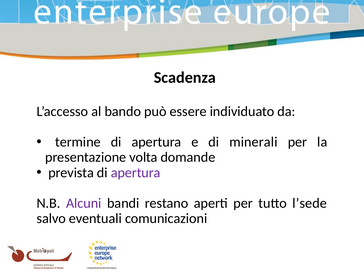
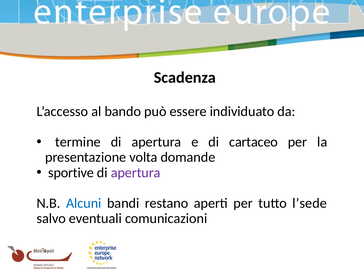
minerali: minerali -> cartaceo
prevista: prevista -> sportive
Alcuni colour: purple -> blue
